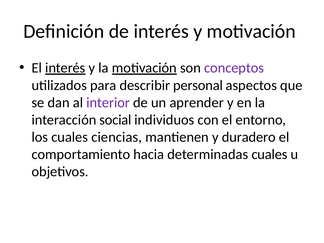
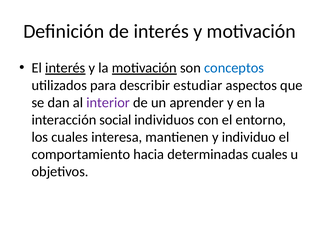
conceptos colour: purple -> blue
personal: personal -> estudiar
ciencias: ciencias -> interesa
duradero: duradero -> individuo
